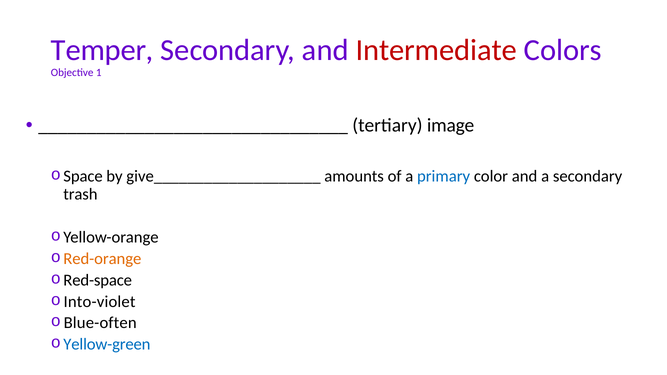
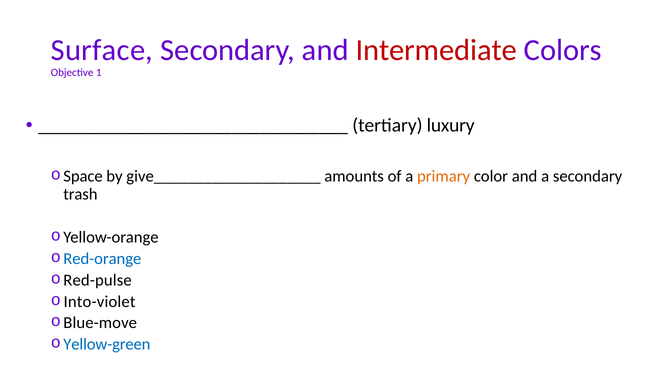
Temper: Temper -> Surface
image: image -> luxury
primary colour: blue -> orange
Red-orange colour: orange -> blue
Red-space: Red-space -> Red-pulse
Blue-often: Blue-often -> Blue-move
